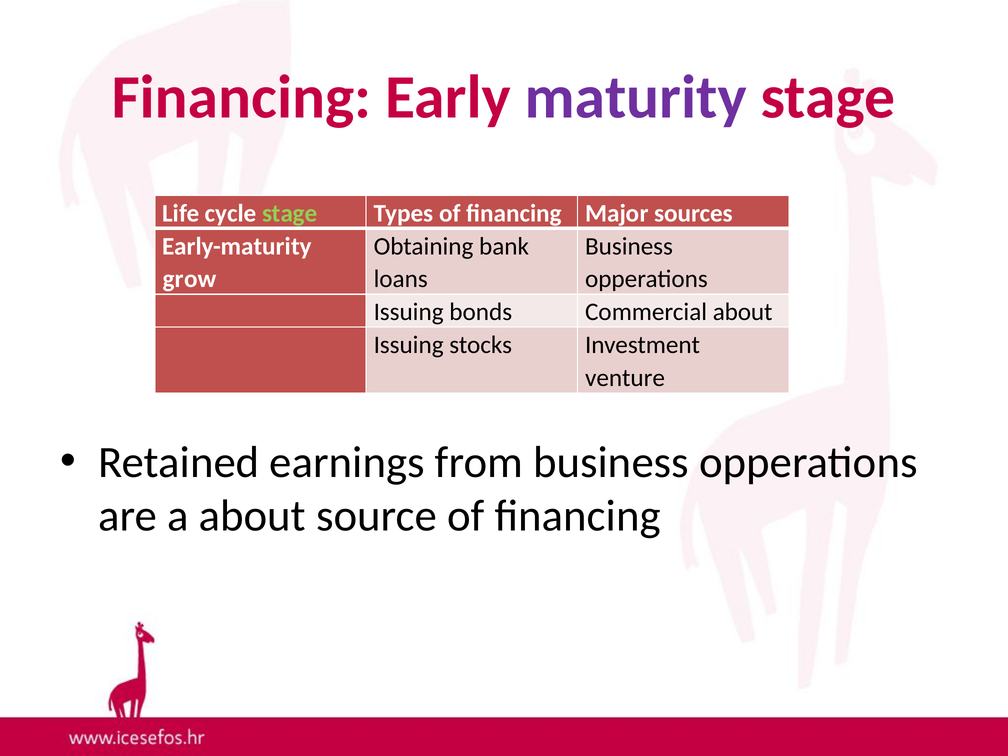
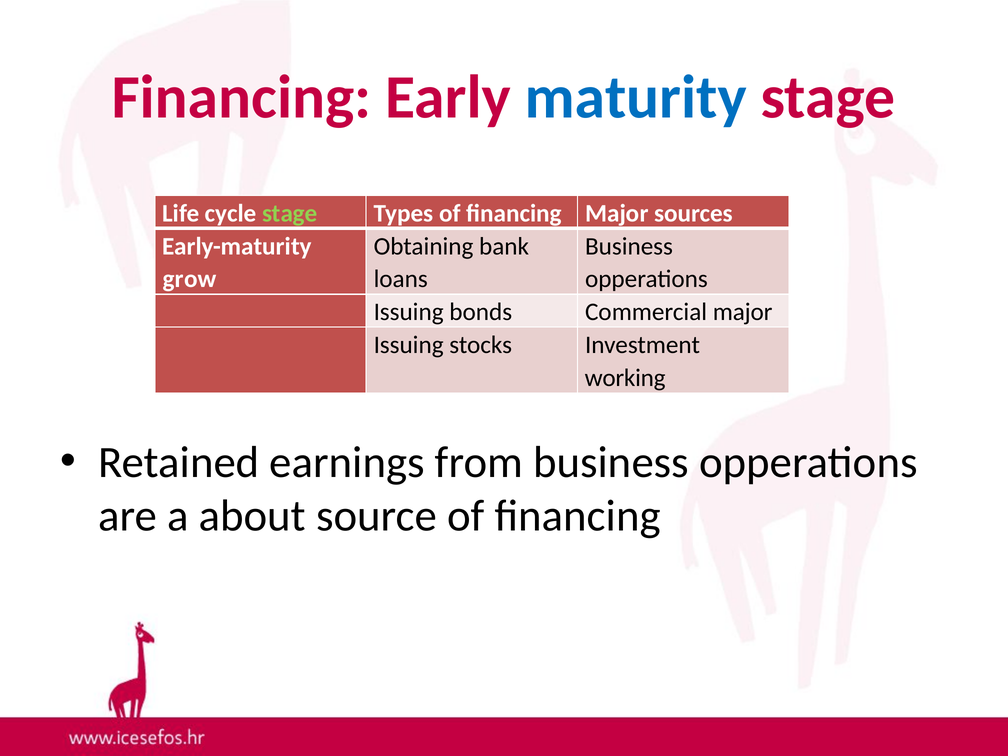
maturity colour: purple -> blue
Commercial about: about -> major
venture: venture -> working
